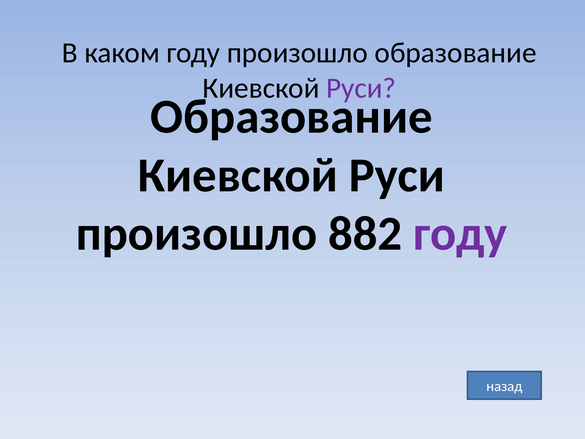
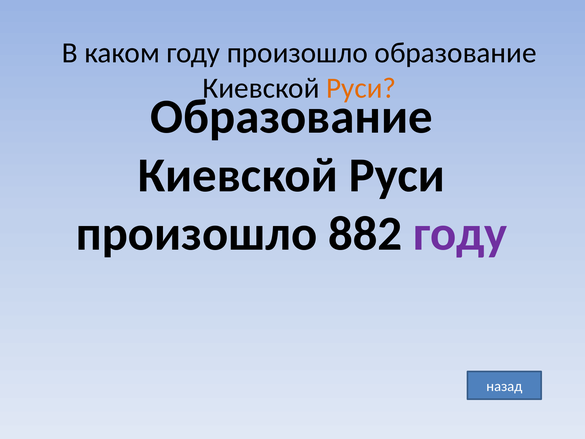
Руси at (361, 88) colour: purple -> orange
